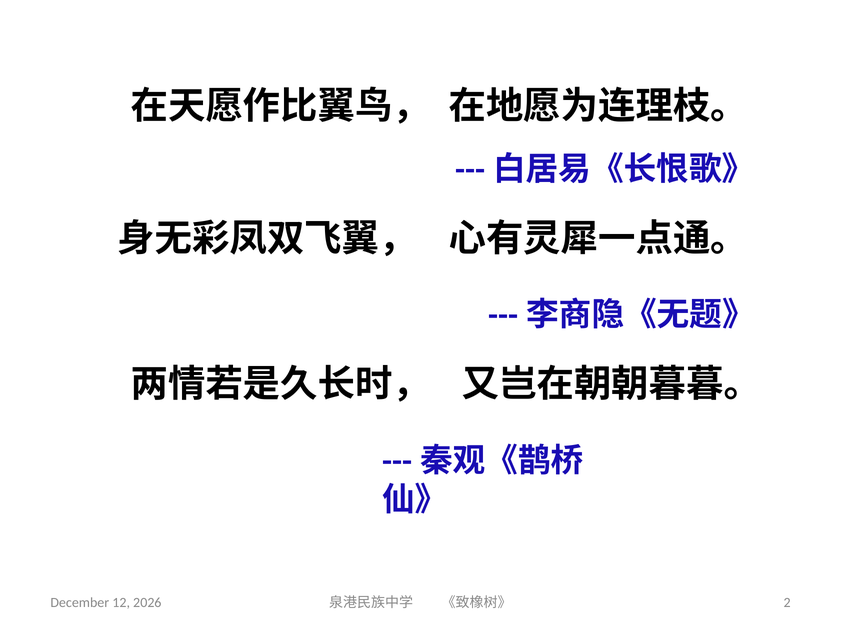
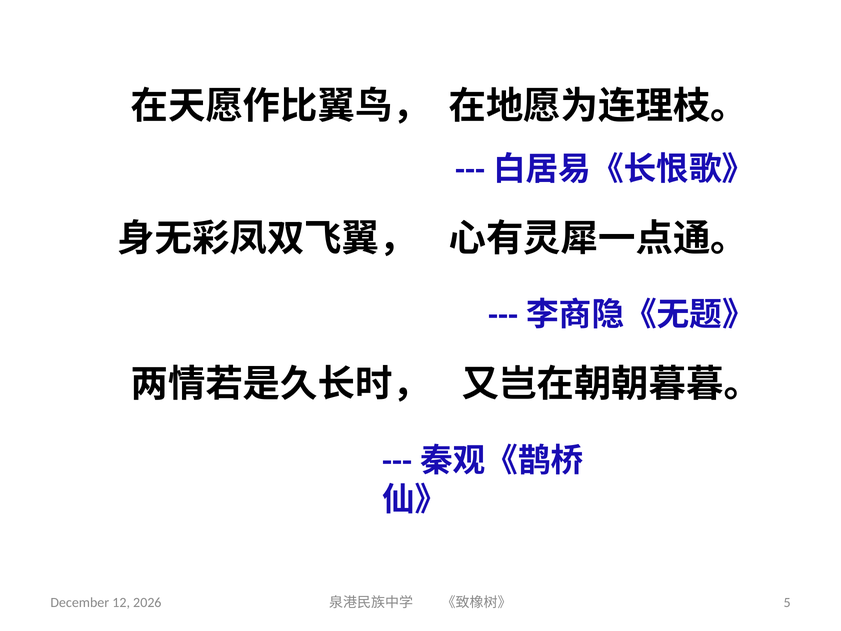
2: 2 -> 5
